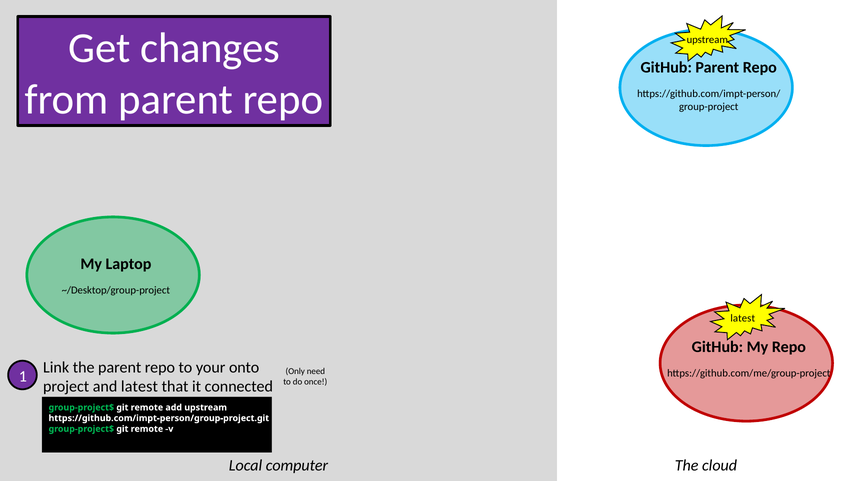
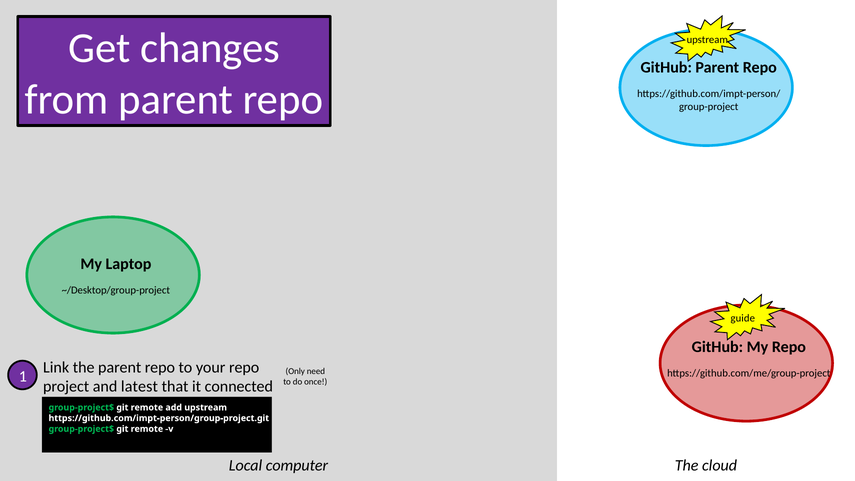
latest at (743, 318): latest -> guide
your onto: onto -> repo
